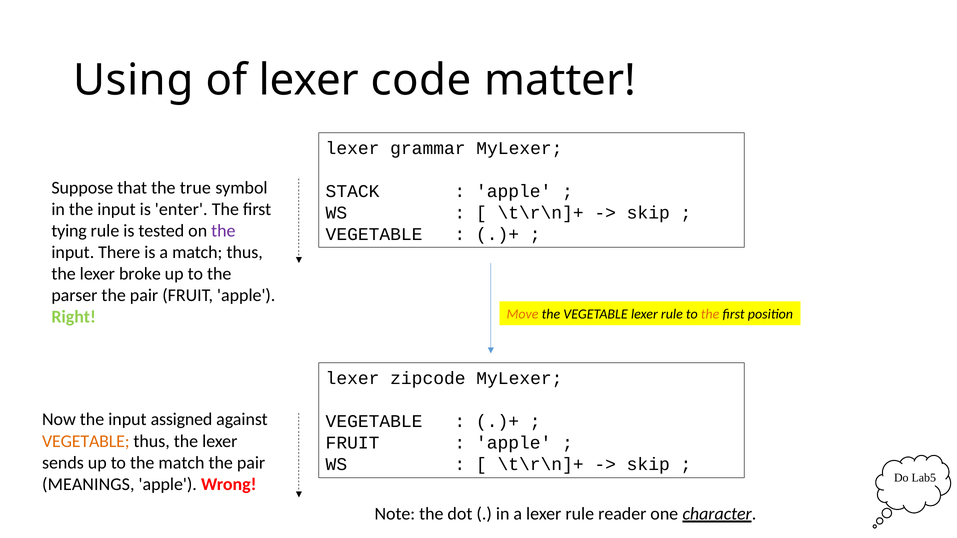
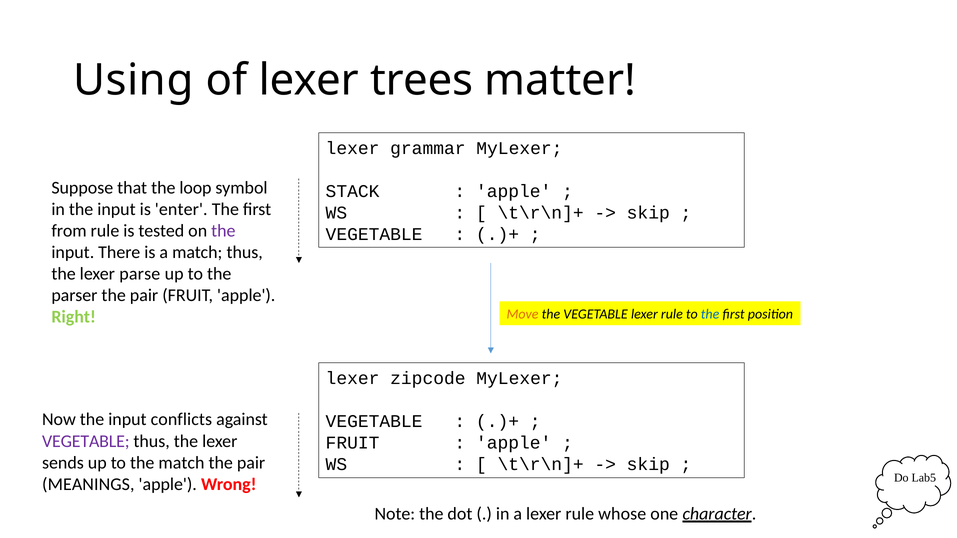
code: code -> trees
true: true -> loop
tying: tying -> from
broke: broke -> parse
the at (710, 314) colour: orange -> blue
assigned: assigned -> conflicts
VEGETABLE at (86, 441) colour: orange -> purple
reader: reader -> whose
